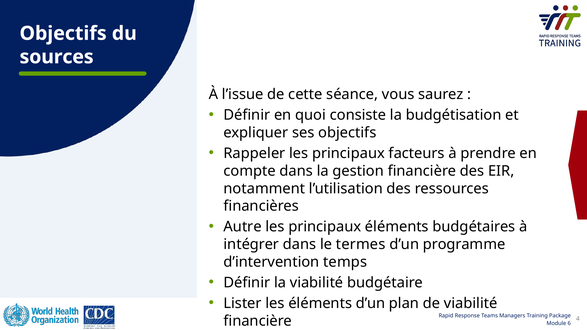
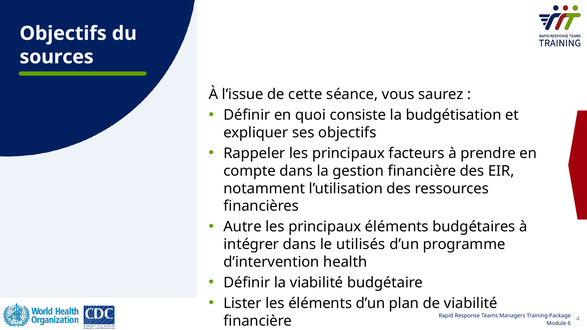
termes: termes -> utilisés
temps: temps -> health
